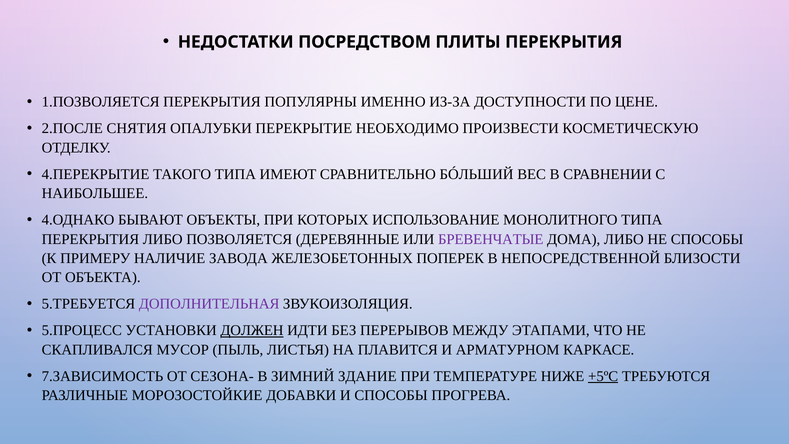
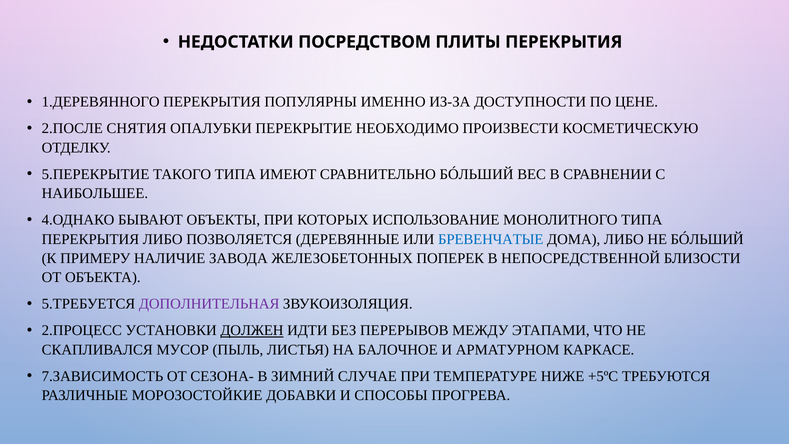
1.ПОЗВОЛЯЕТСЯ: 1.ПОЗВОЛЯЕТСЯ -> 1.ДЕРЕВЯННОГО
4.ПЕРЕКРЫТИЕ: 4.ПЕРЕКРЫТИЕ -> 5.ПЕРЕКРЫТИЕ
БРЕВЕНЧАТЫЕ colour: purple -> blue
НЕ СПОСОБЫ: СПОСОБЫ -> БÓЛЬШИЙ
5.ПРОЦЕСС: 5.ПРОЦЕСС -> 2.ПРОЦЕСС
ПЛАВИТСЯ: ПЛАВИТСЯ -> БАЛОЧНОЕ
ЗДАНИЕ: ЗДАНИЕ -> СЛУЧАЕ
+5ºС underline: present -> none
